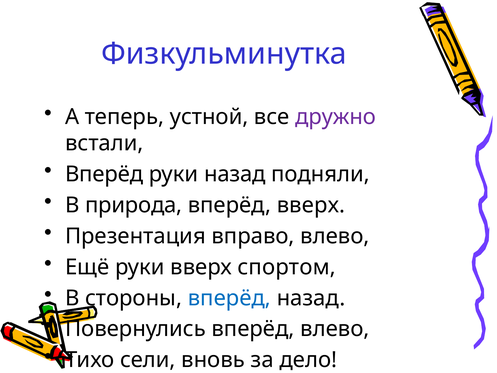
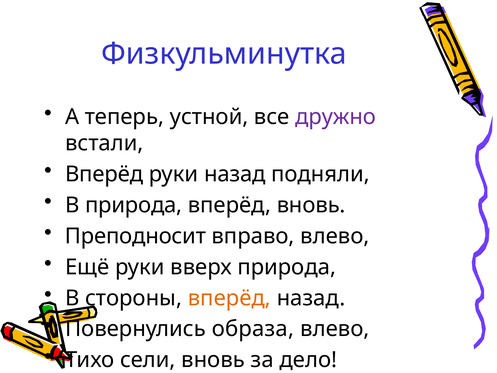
вперёд вверх: вверх -> вновь
Презентация: Презентация -> Преподносит
вверх спортом: спортом -> природа
вперёд at (229, 298) colour: blue -> orange
Повернулись вперёд: вперёд -> образа
